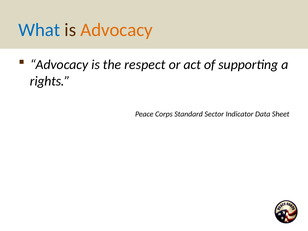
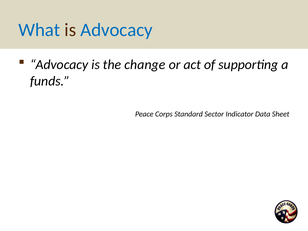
Advocacy at (117, 30) colour: orange -> blue
respect: respect -> change
rights: rights -> funds
